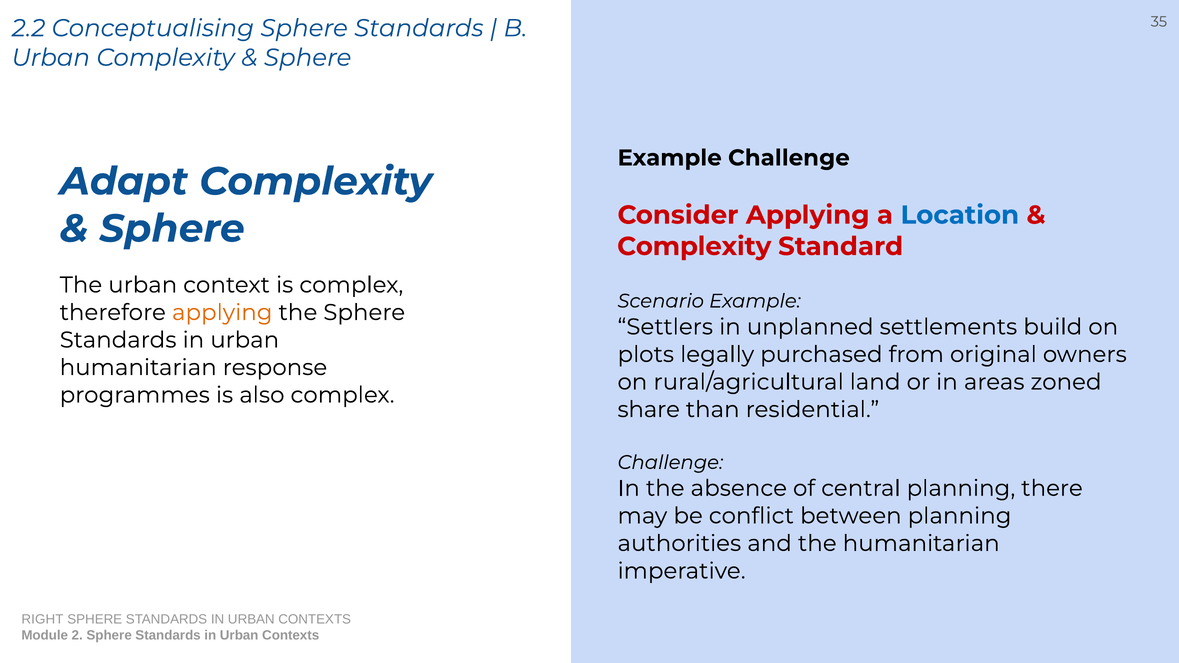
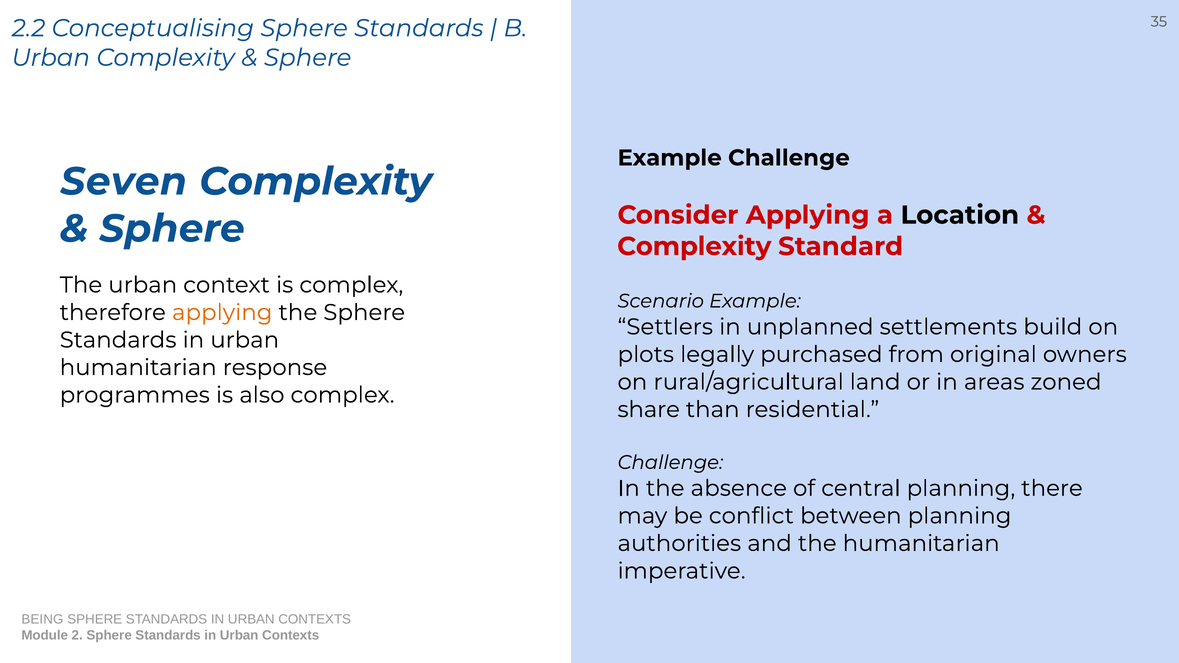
Adapt: Adapt -> Seven
Location colour: blue -> black
RIGHT: RIGHT -> BEING
